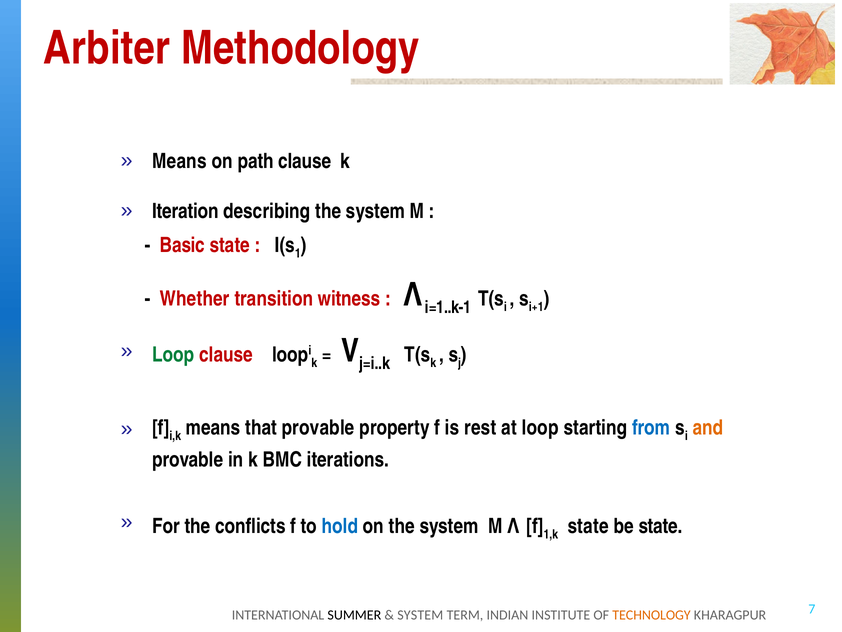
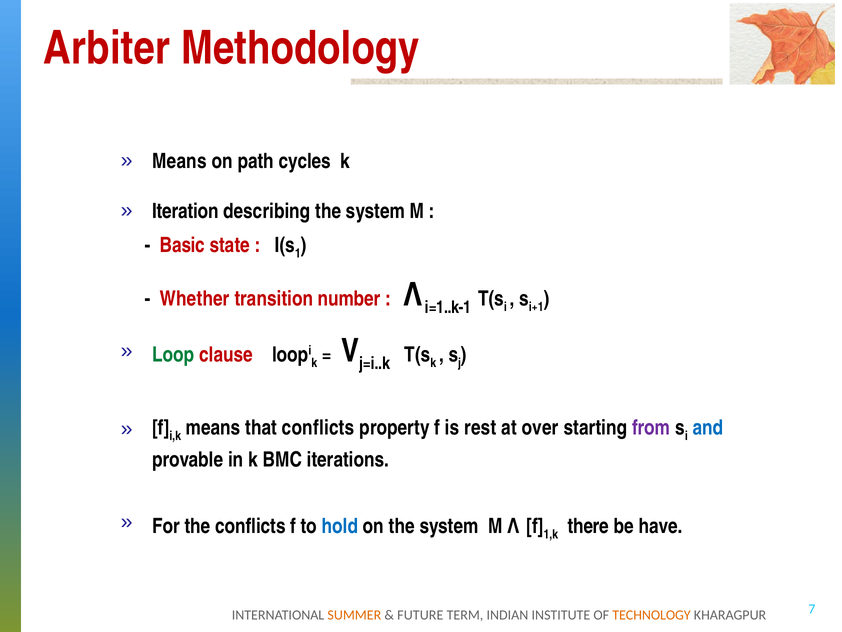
path clause: clause -> cycles
witness: witness -> number
that provable: provable -> conflicts
at loop: loop -> over
from colour: blue -> purple
and colour: orange -> blue
state at (588, 526): state -> there
be state: state -> have
SUMMER colour: black -> orange
SYSTEM at (420, 615): SYSTEM -> FUTURE
